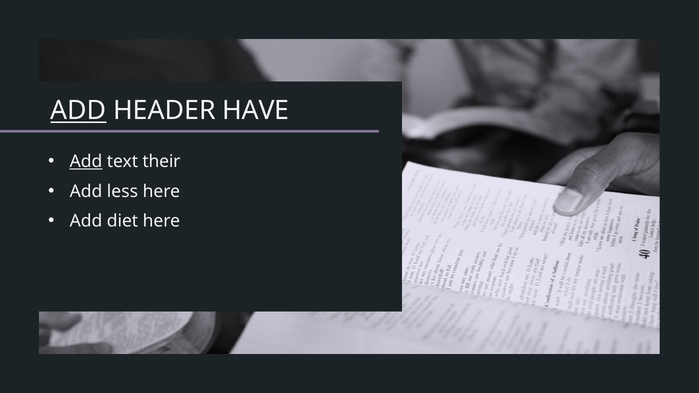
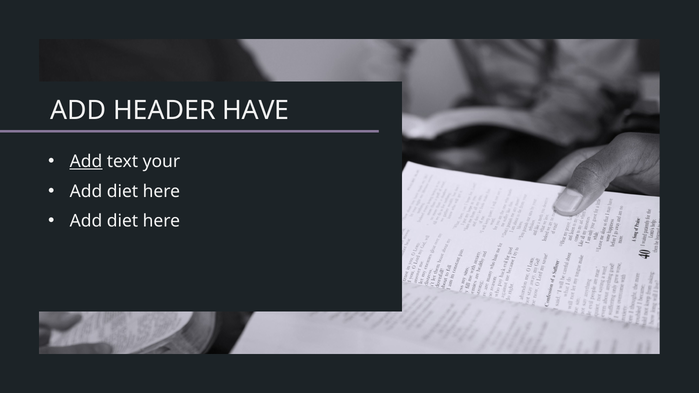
ADD at (78, 111) underline: present -> none
their: their -> your
less at (122, 191): less -> diet
